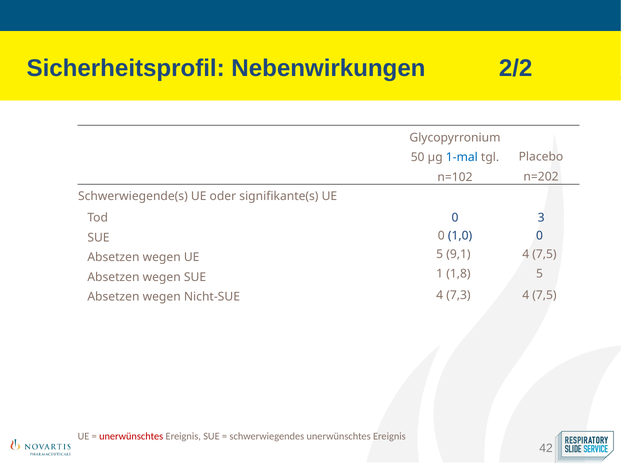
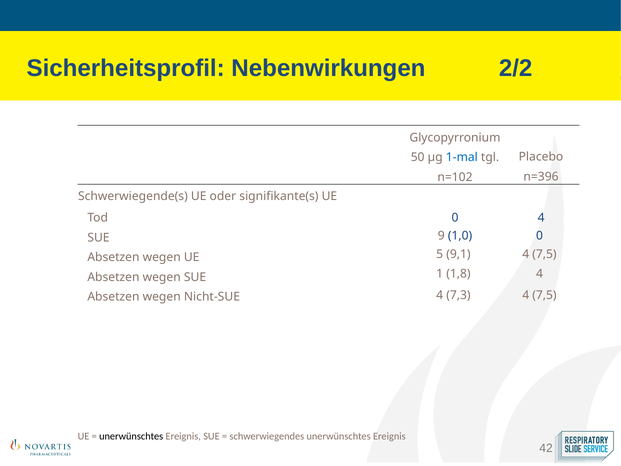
n=202: n=202 -> n=396
0 3: 3 -> 4
SUE 0: 0 -> 9
1,8 5: 5 -> 4
unerwünschtes at (131, 436) colour: red -> black
